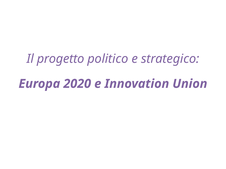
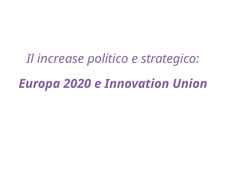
progetto: progetto -> increase
